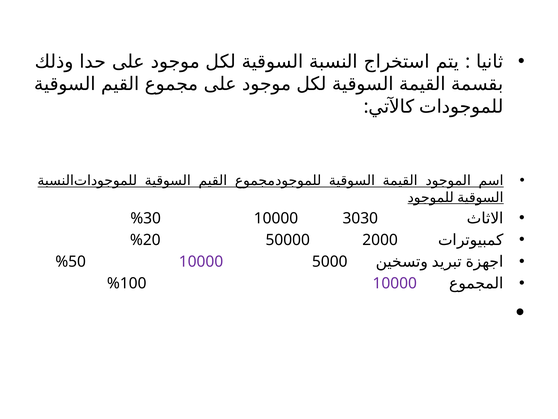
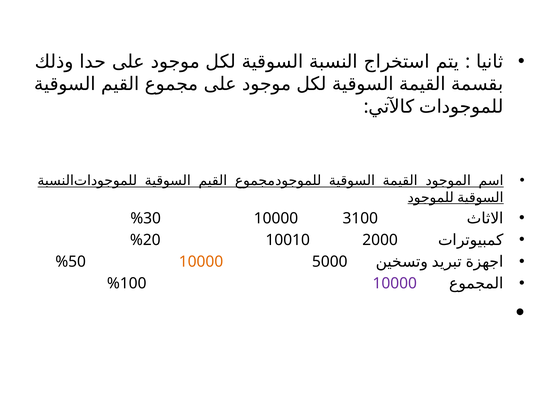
3030: 3030 -> 3100
50000: 50000 -> 10010
10000 at (201, 261) colour: purple -> orange
